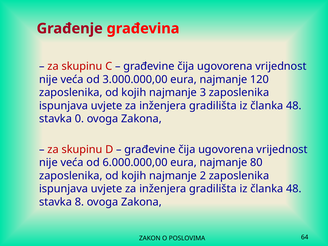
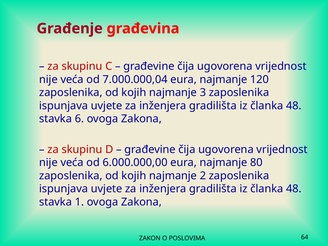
3.000.000,00: 3.000.000,00 -> 7.000.000,04
0: 0 -> 6
8: 8 -> 1
